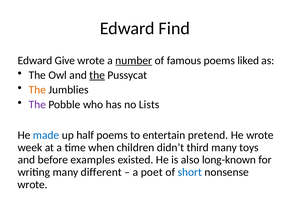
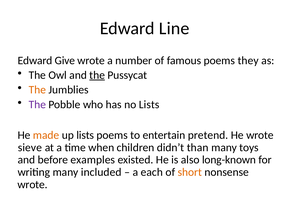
Find: Find -> Line
number underline: present -> none
liked: liked -> they
made colour: blue -> orange
up half: half -> lists
week: week -> sieve
third: third -> than
different: different -> included
poet: poet -> each
short colour: blue -> orange
